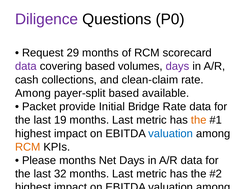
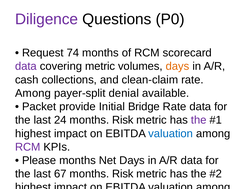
29: 29 -> 74
covering based: based -> metric
days at (178, 66) colour: purple -> orange
payer-split based: based -> denial
19: 19 -> 24
Last at (123, 120): Last -> Risk
the at (199, 120) colour: orange -> purple
RCM at (28, 146) colour: orange -> purple
32: 32 -> 67
Last at (123, 173): Last -> Risk
